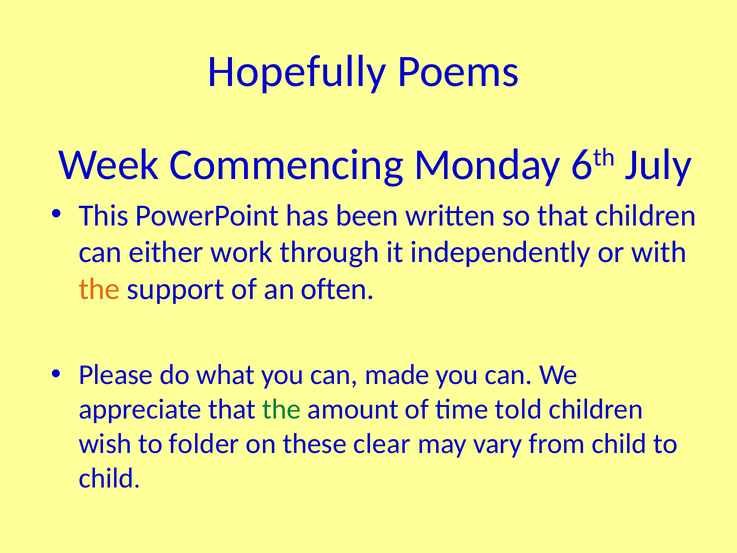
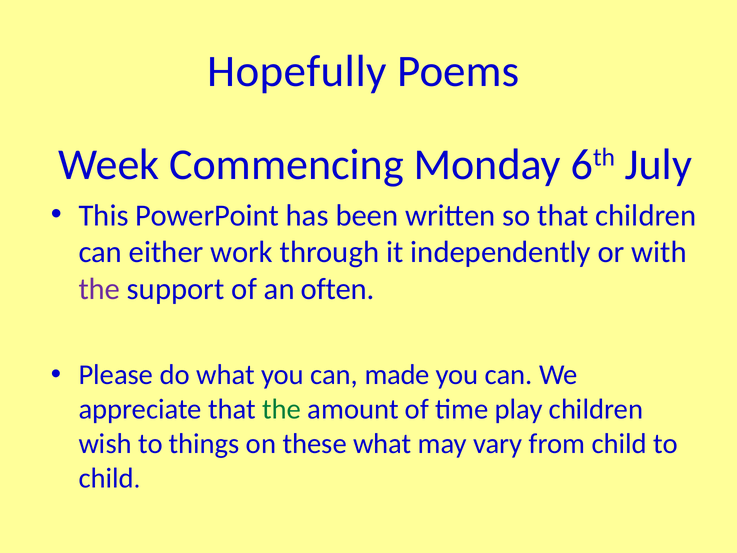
the at (99, 289) colour: orange -> purple
told: told -> play
folder: folder -> things
these clear: clear -> what
